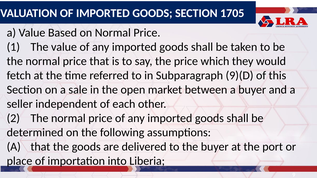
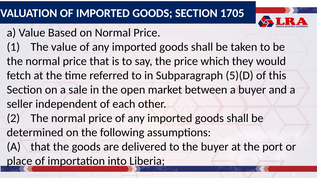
9)(D: 9)(D -> 5)(D
